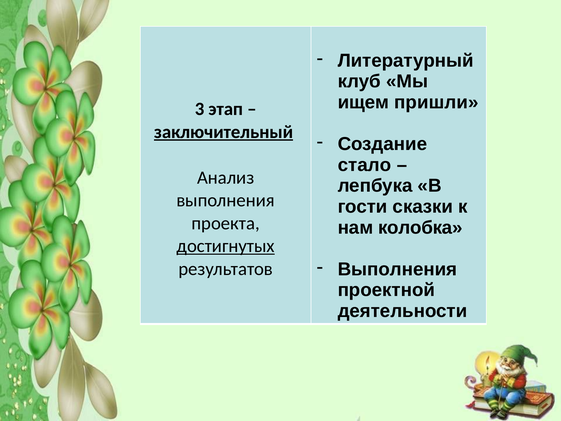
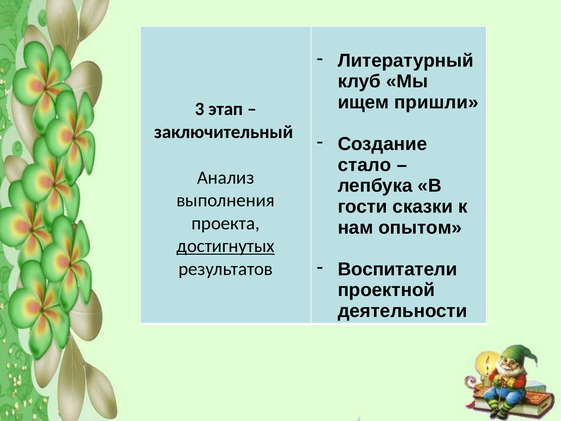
заключительный underline: present -> none
колобка: колобка -> опытом
Выполнения at (397, 269): Выполнения -> Воспитатели
